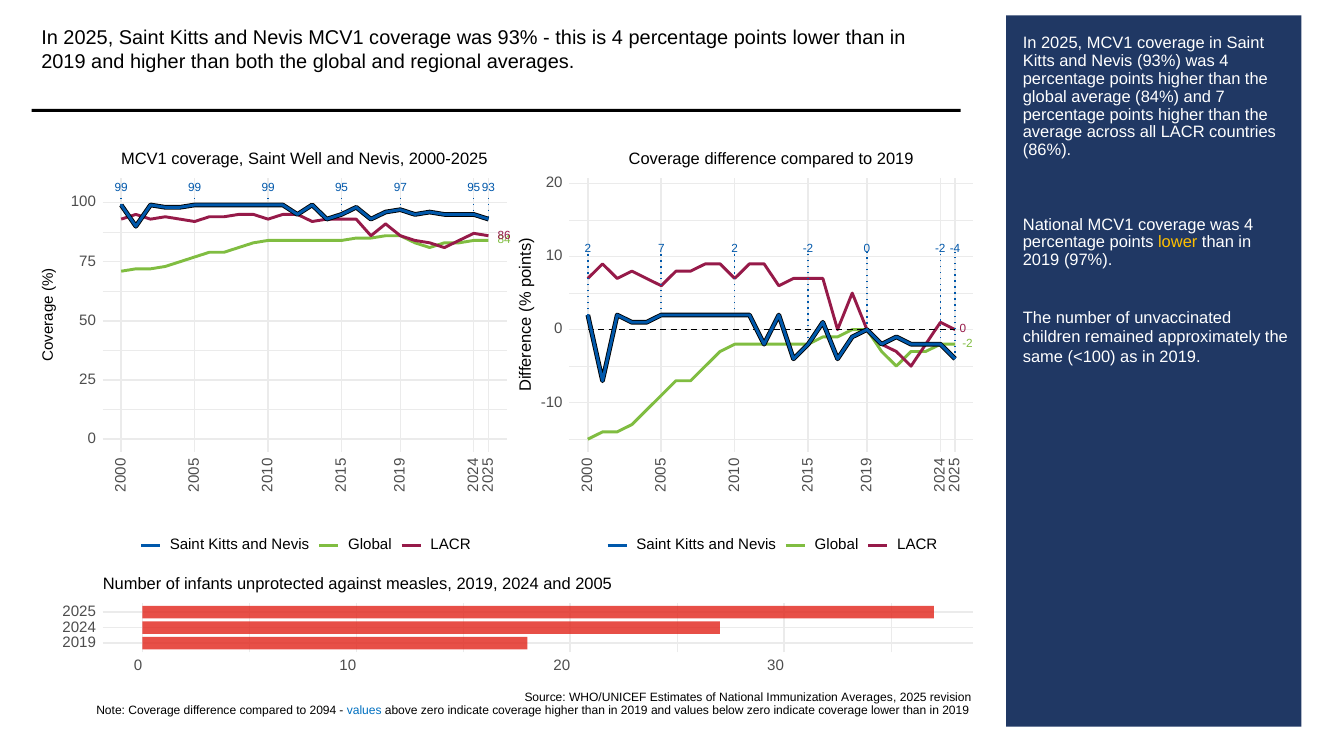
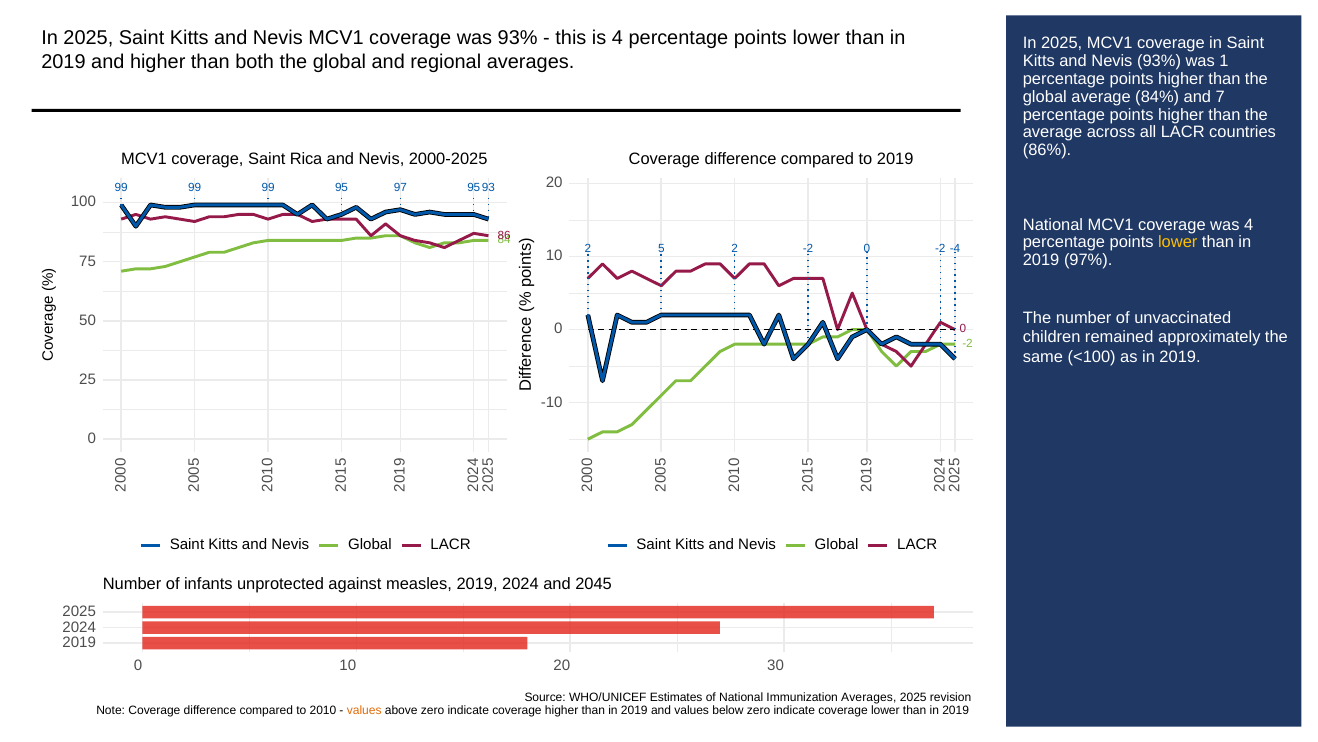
93% was 4: 4 -> 1
Well: Well -> Rica
7 at (661, 249): 7 -> 5
2005: 2005 -> 2045
2094: 2094 -> 2010
values at (364, 710) colour: blue -> orange
